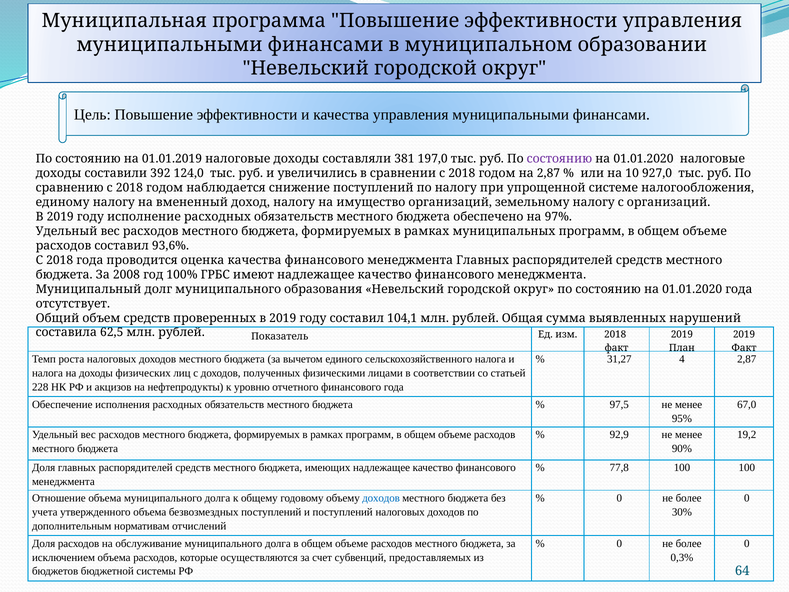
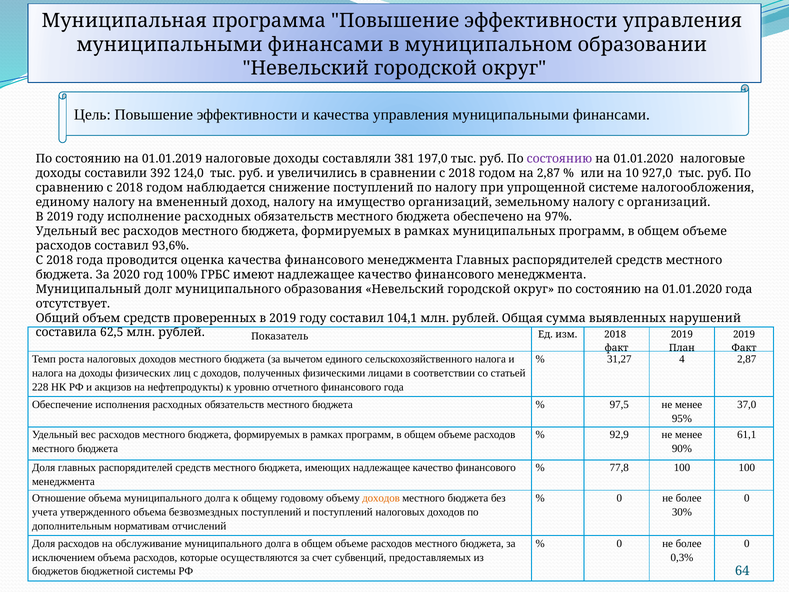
2008: 2008 -> 2020
67,0: 67,0 -> 37,0
19,2: 19,2 -> 61,1
доходов at (381, 498) colour: blue -> orange
